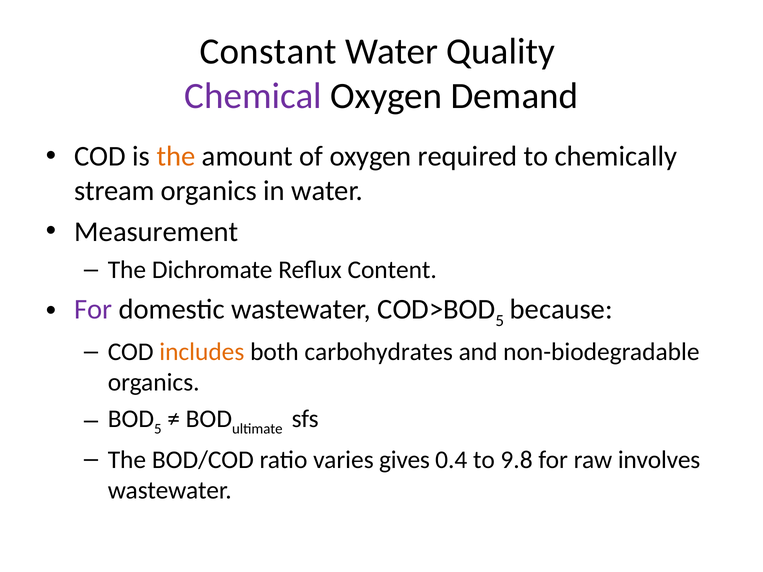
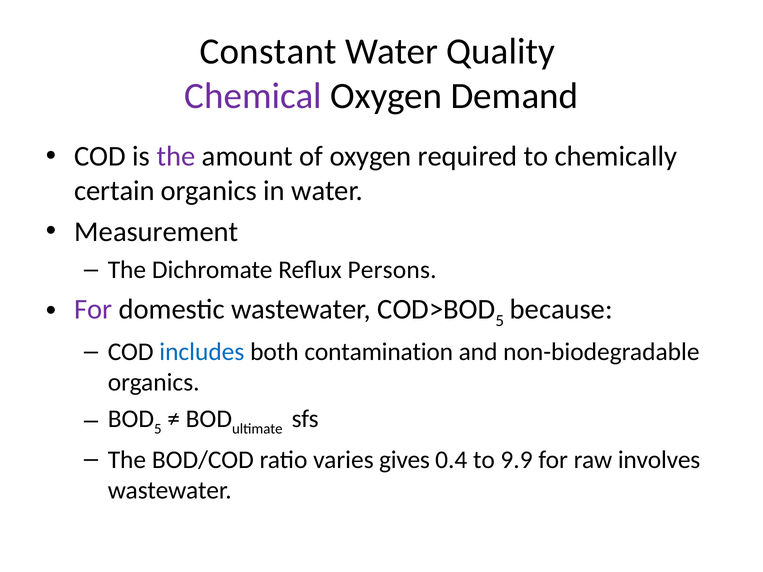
the at (176, 157) colour: orange -> purple
stream: stream -> certain
Content: Content -> Persons
includes colour: orange -> blue
carbohydrates: carbohydrates -> contamination
9.8: 9.8 -> 9.9
